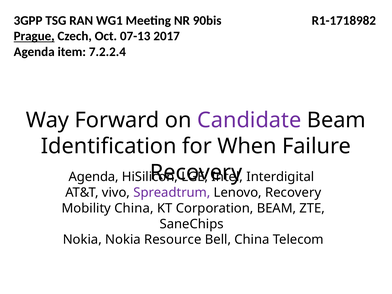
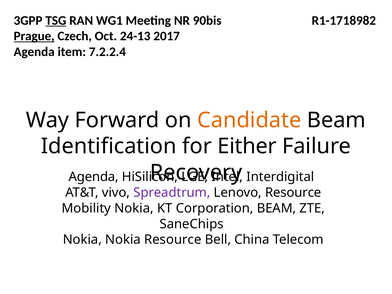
TSG underline: none -> present
07-13: 07-13 -> 24-13
Candidate colour: purple -> orange
When: When -> Either
Lenovo Recovery: Recovery -> Resource
Mobility China: China -> Nokia
